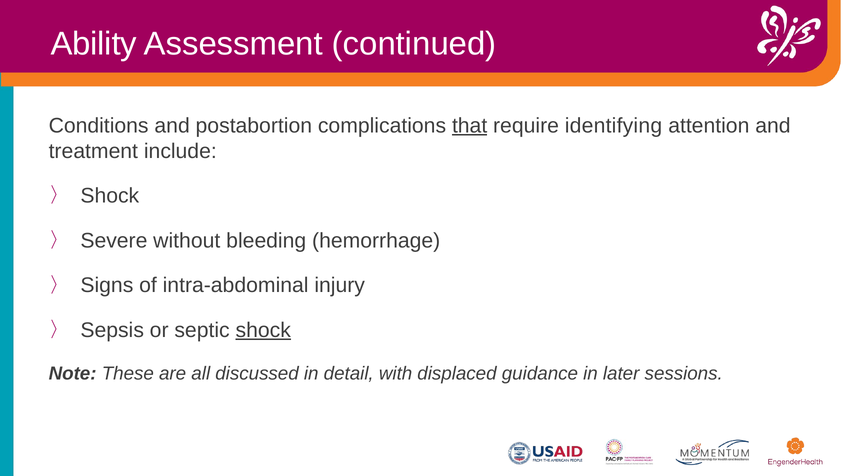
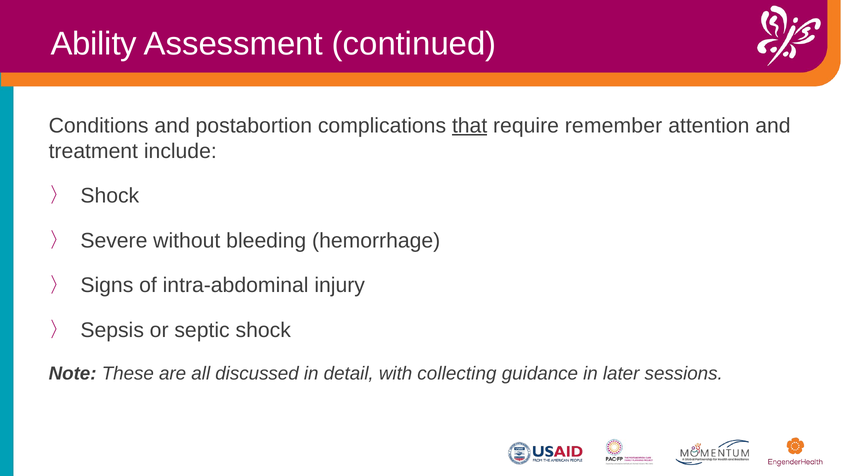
identifying: identifying -> remember
shock at (263, 330) underline: present -> none
displaced: displaced -> collecting
